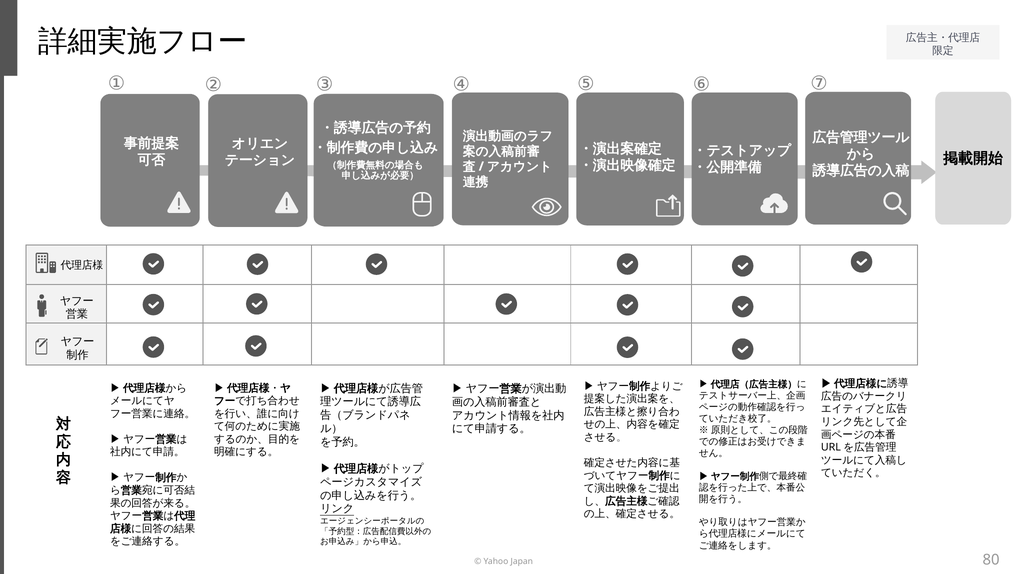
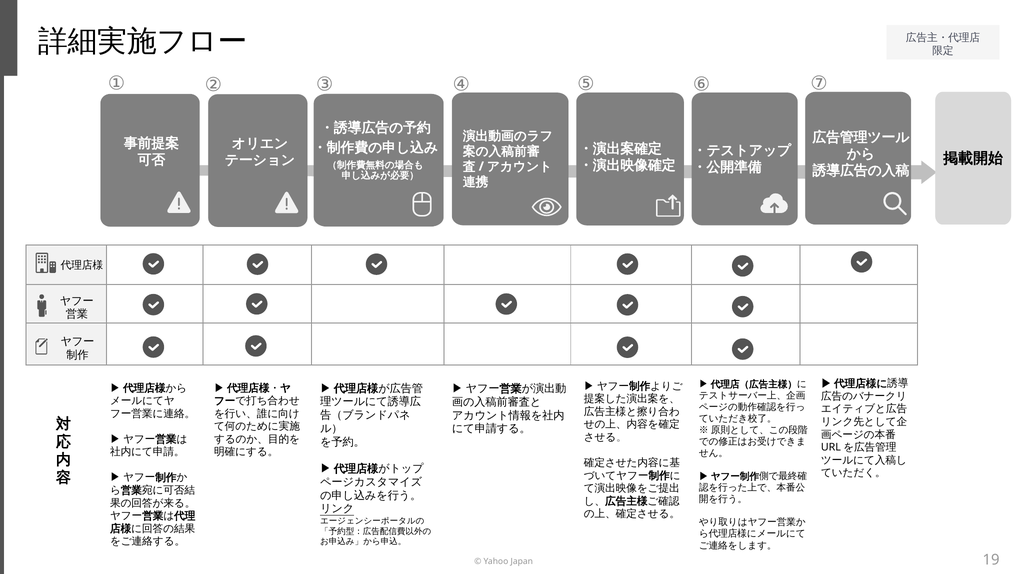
80: 80 -> 19
